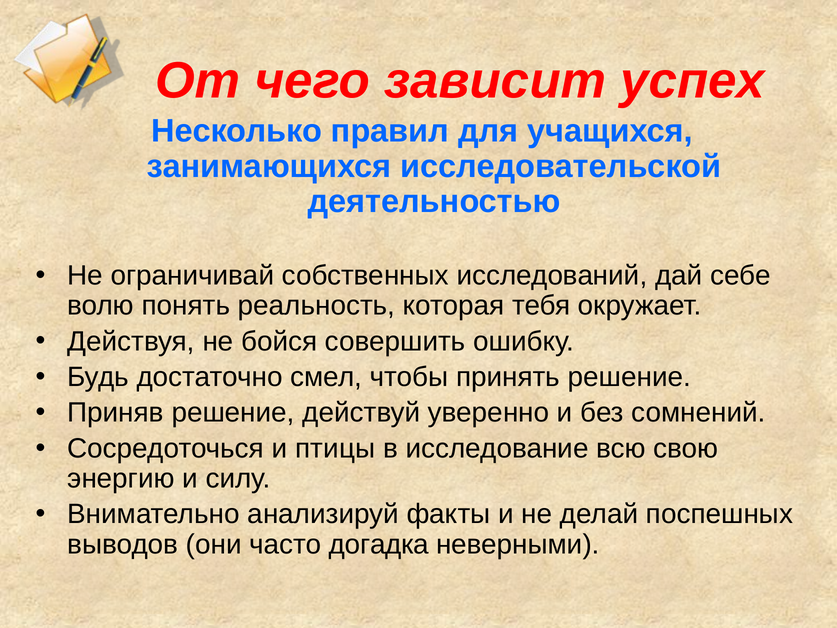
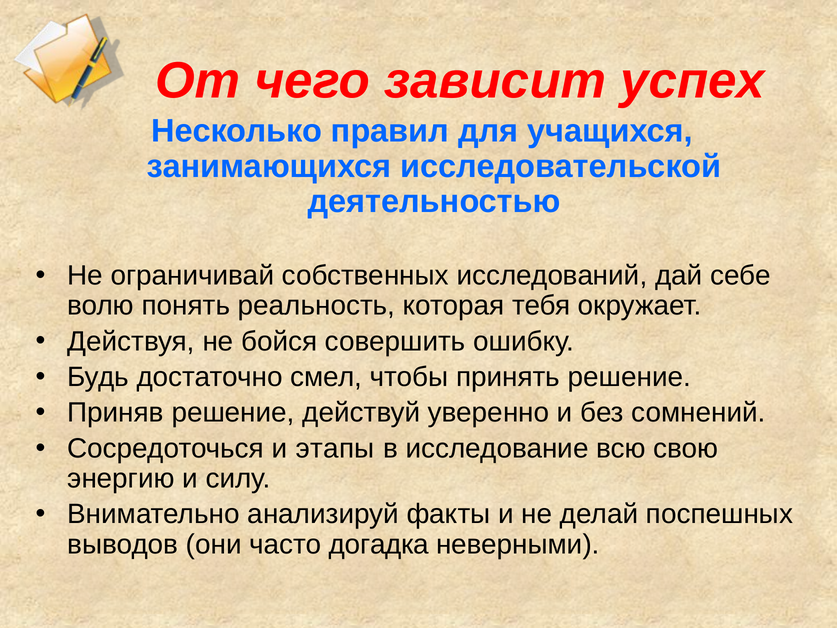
птицы: птицы -> этапы
